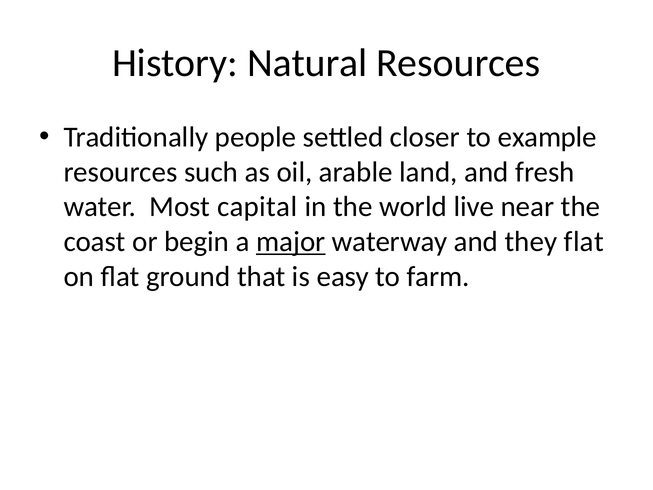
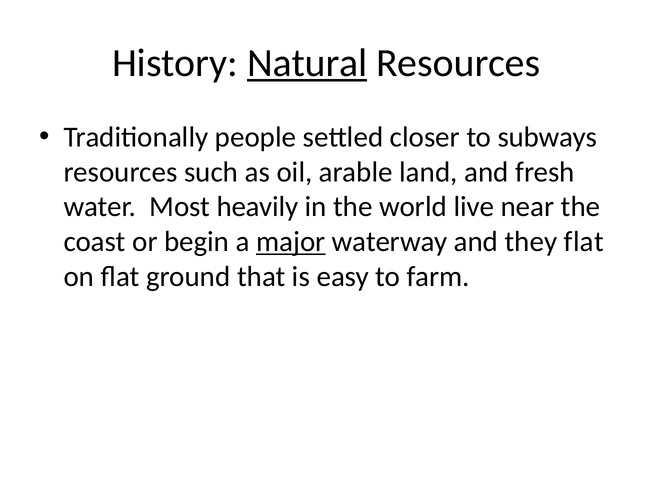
Natural underline: none -> present
example: example -> subways
capital: capital -> heavily
